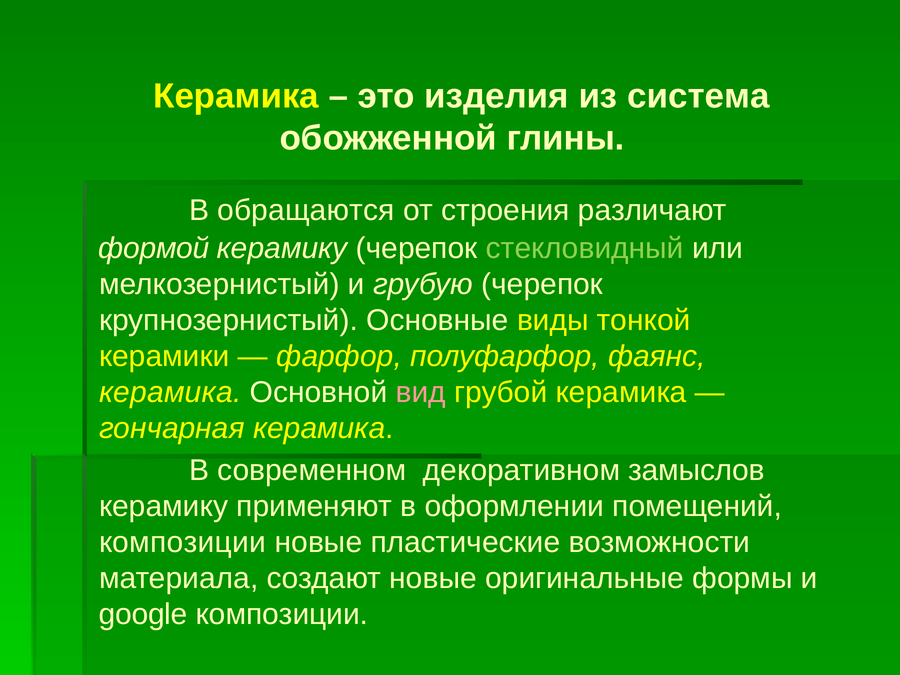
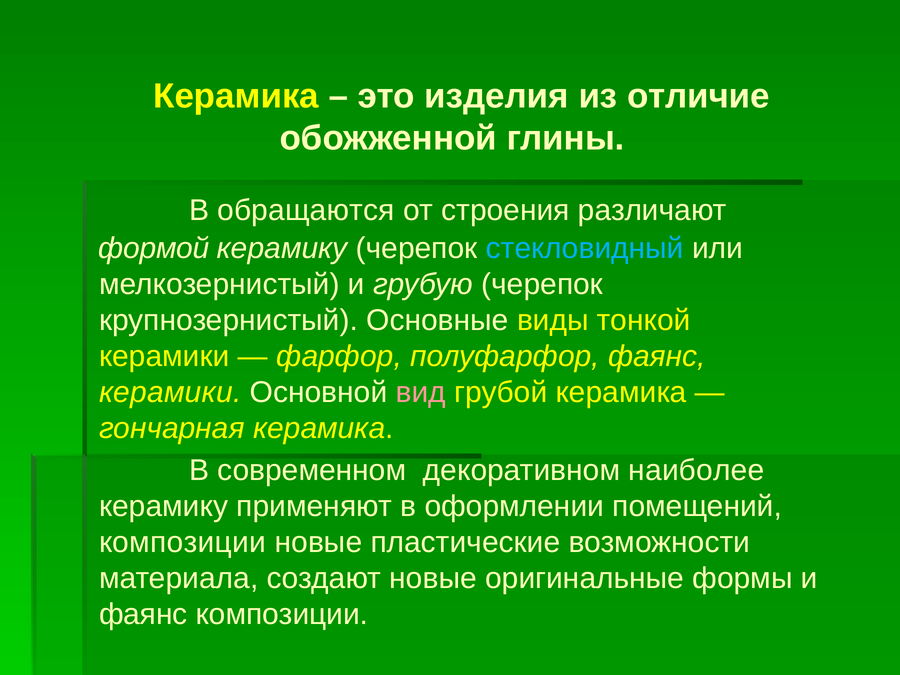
система: система -> отличие
стекловидный colour: light green -> light blue
керамика at (170, 392): керамика -> керамики
замыслов: замыслов -> наиболее
google at (143, 614): google -> фаянс
